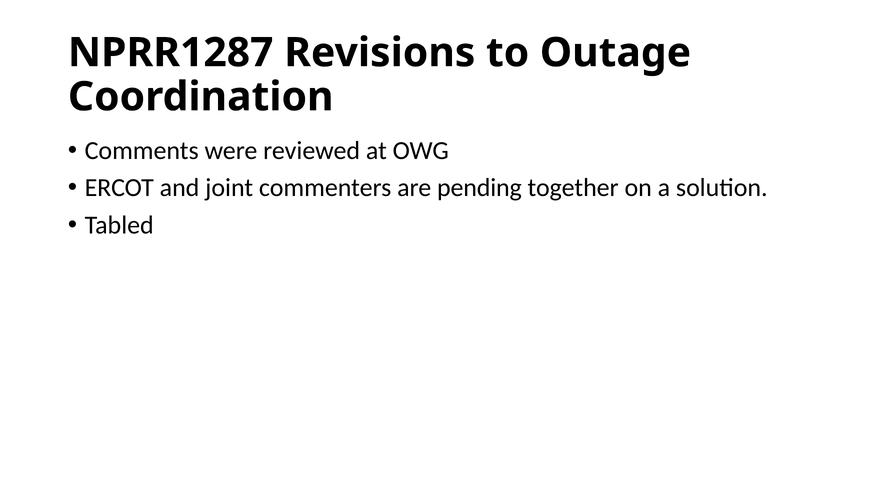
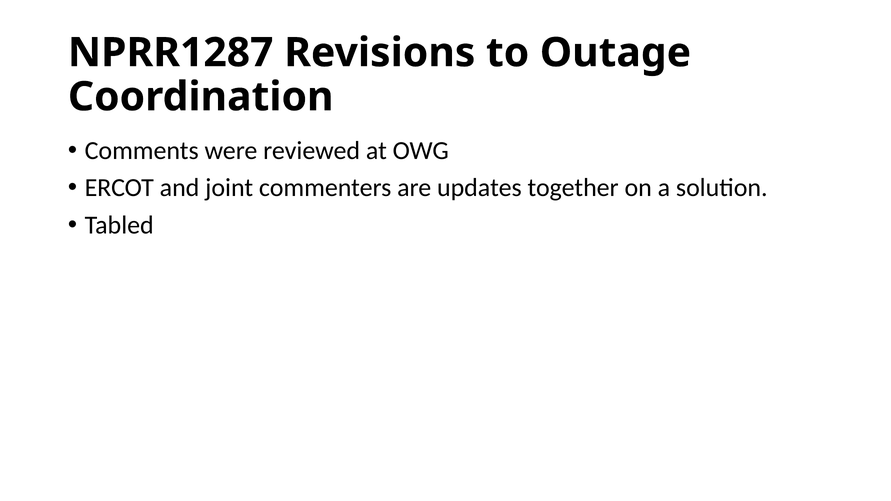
pending: pending -> updates
